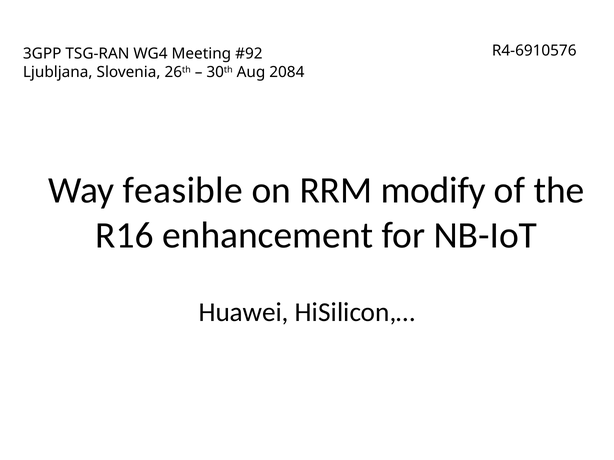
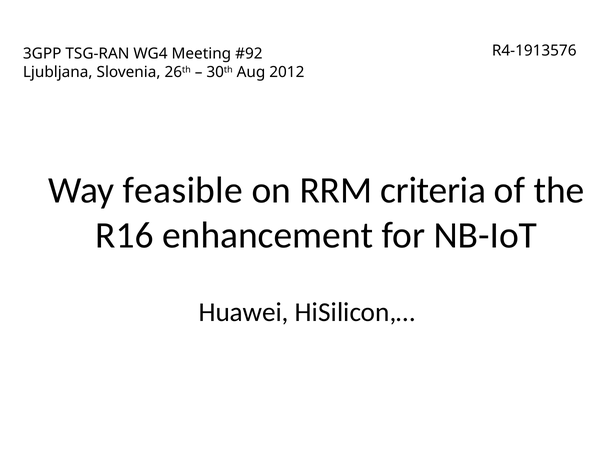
R4-6910576: R4-6910576 -> R4-1913576
2084: 2084 -> 2012
modify: modify -> criteria
